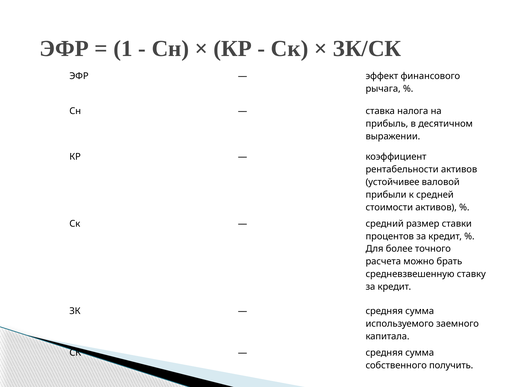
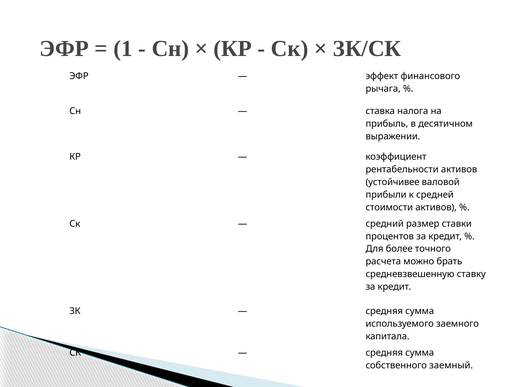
получить: получить -> заемный
